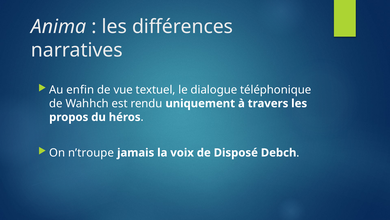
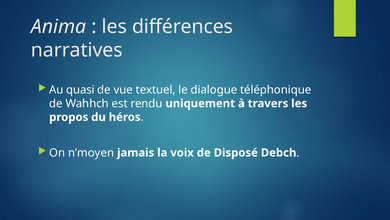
enfin: enfin -> quasi
n’troupe: n’troupe -> n’moyen
